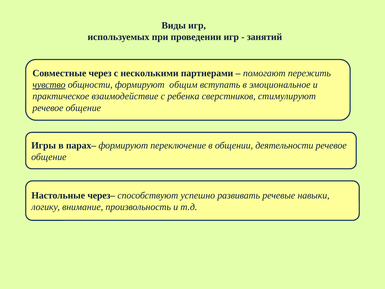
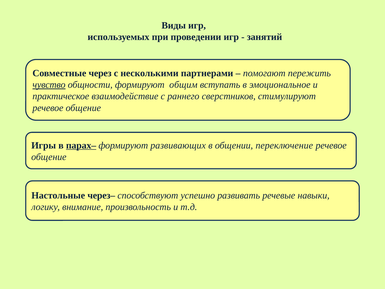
ребенка: ребенка -> раннего
парах– underline: none -> present
переключение: переключение -> развивающих
деятельности: деятельности -> переключение
